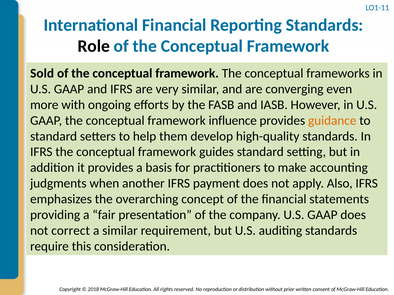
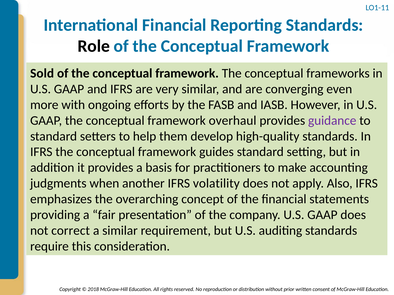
influence: influence -> overhaul
guidance colour: orange -> purple
payment: payment -> volatility
